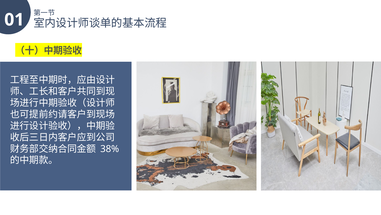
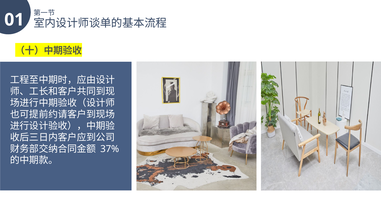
38%: 38% -> 37%
